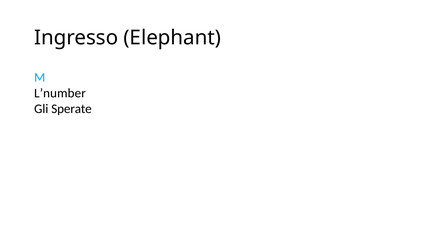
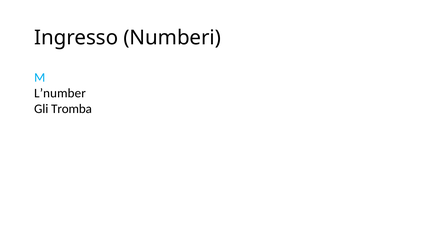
Elephant: Elephant -> Numberi
Sperate: Sperate -> Tromba
